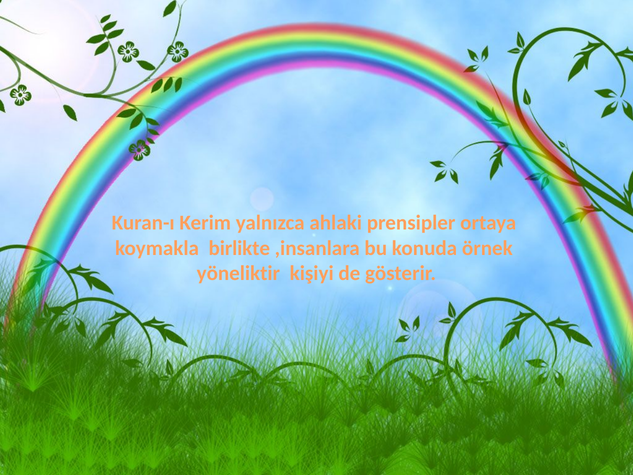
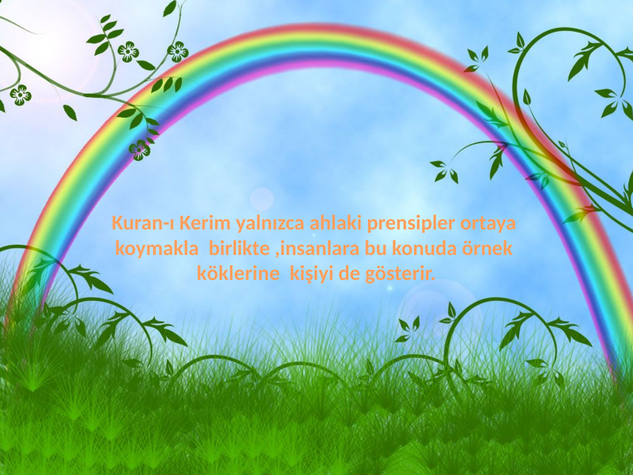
yöneliktir: yöneliktir -> köklerine
